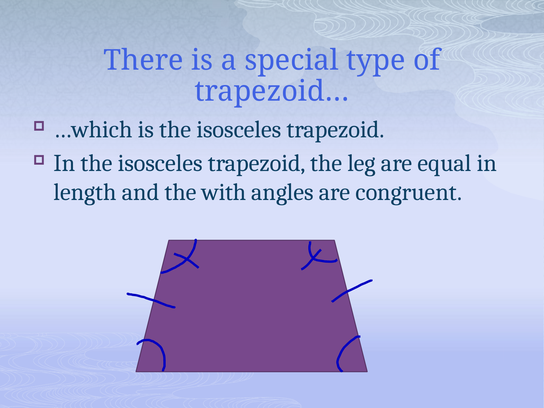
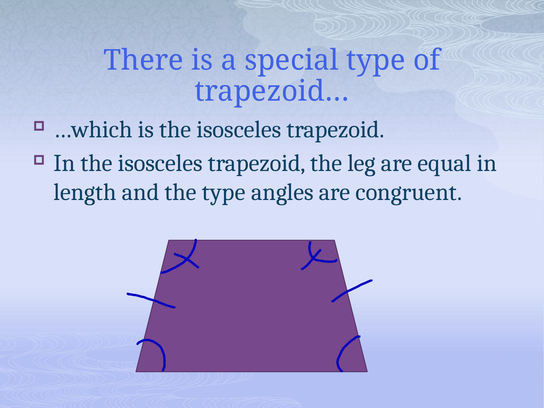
the with: with -> type
